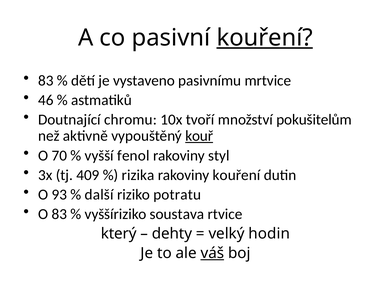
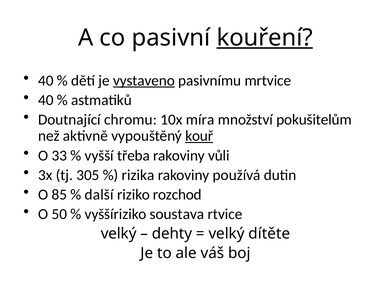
83 at (46, 81): 83 -> 40
vystaveno underline: none -> present
46 at (46, 100): 46 -> 40
tvoří: tvoří -> míra
70: 70 -> 33
fenol: fenol -> třeba
styl: styl -> vůli
409: 409 -> 305
rakoviny kouření: kouření -> používá
93: 93 -> 85
potratu: potratu -> rozchod
O 83: 83 -> 50
který at (119, 234): který -> velký
hodin: hodin -> dítěte
váš underline: present -> none
